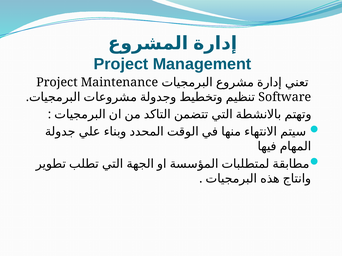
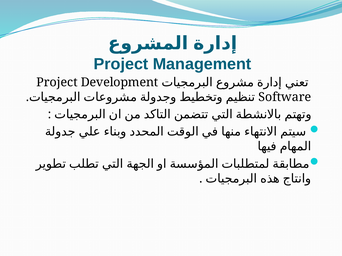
Maintenance: Maintenance -> Development
